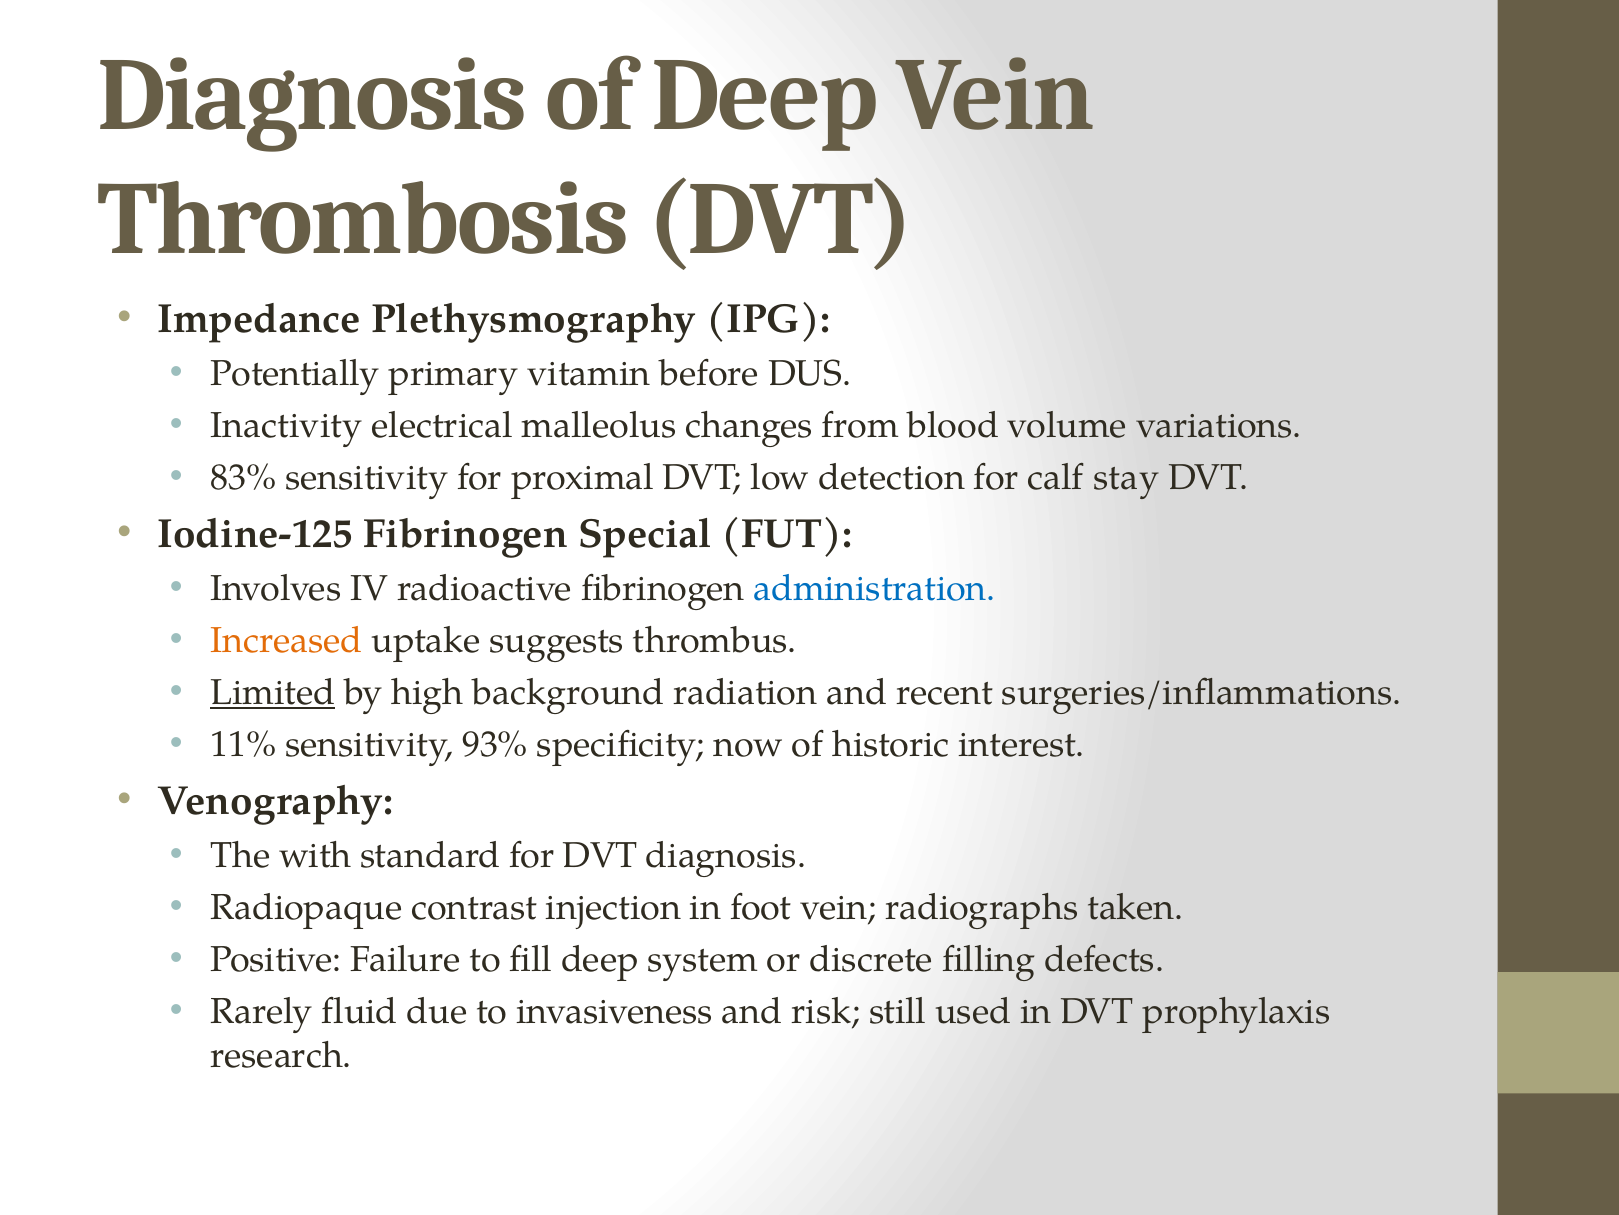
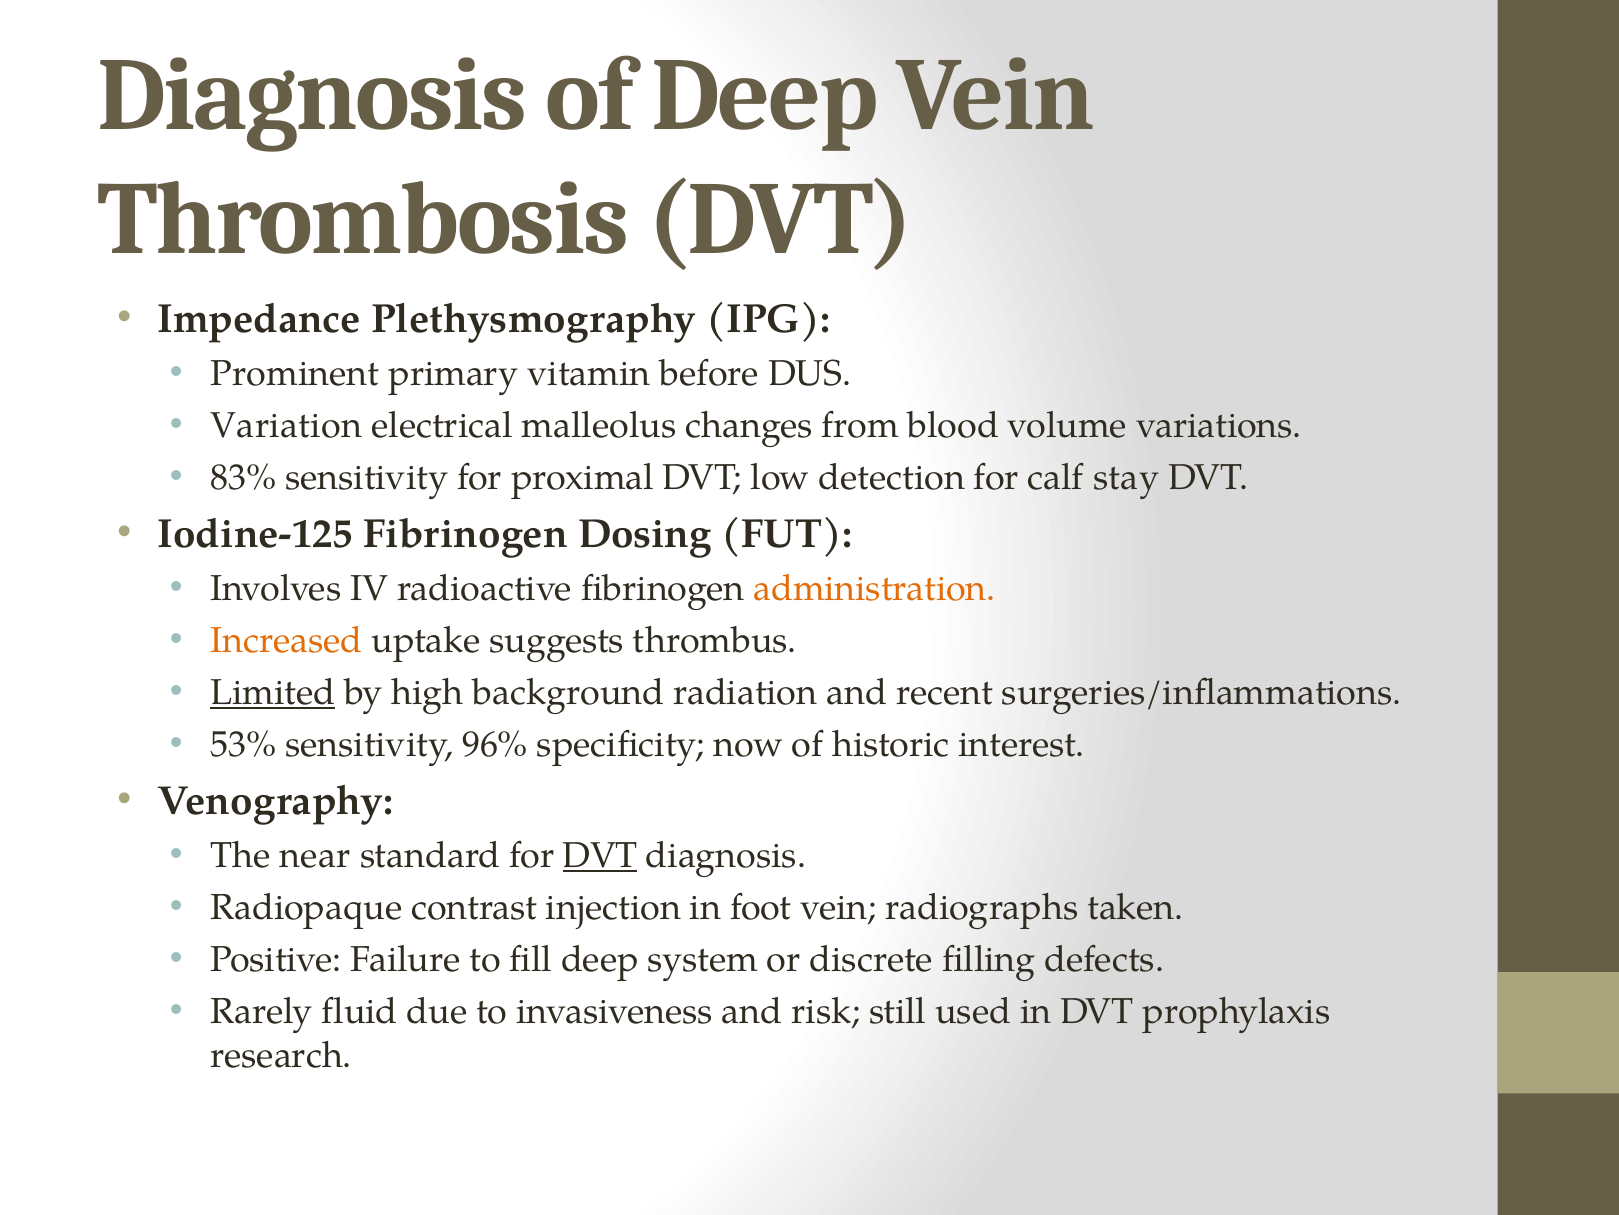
Potentially: Potentially -> Prominent
Inactivity: Inactivity -> Variation
Special: Special -> Dosing
administration colour: blue -> orange
11%: 11% -> 53%
93%: 93% -> 96%
with: with -> near
DVT at (600, 855) underline: none -> present
